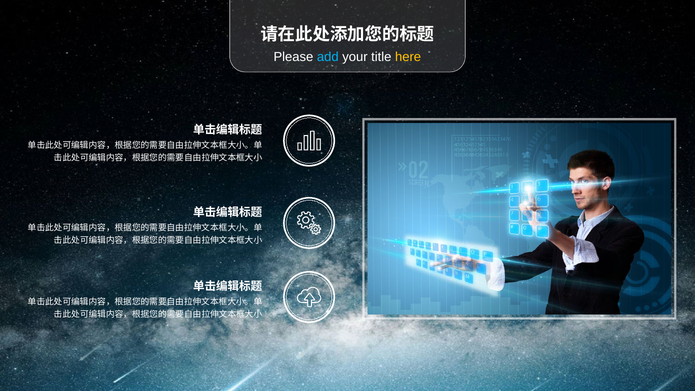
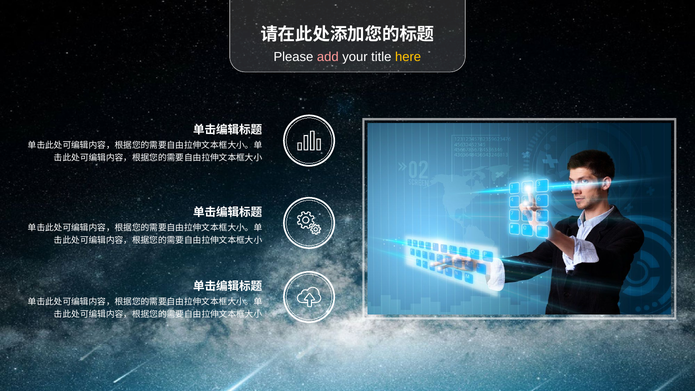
add colour: light blue -> pink
